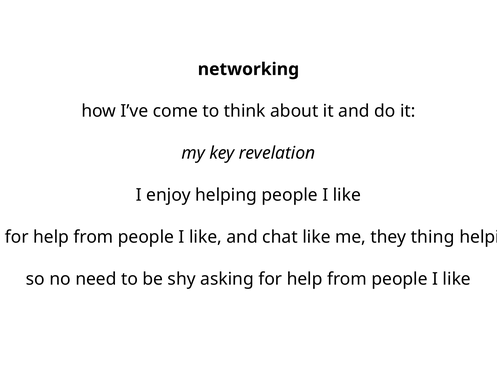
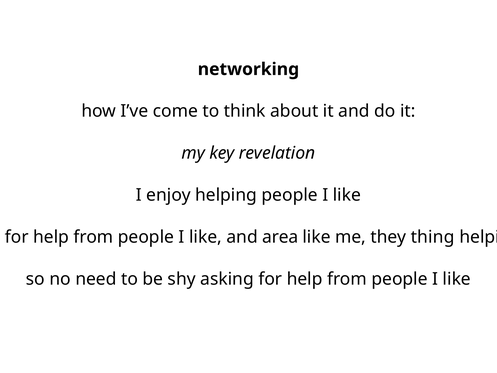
chat: chat -> area
